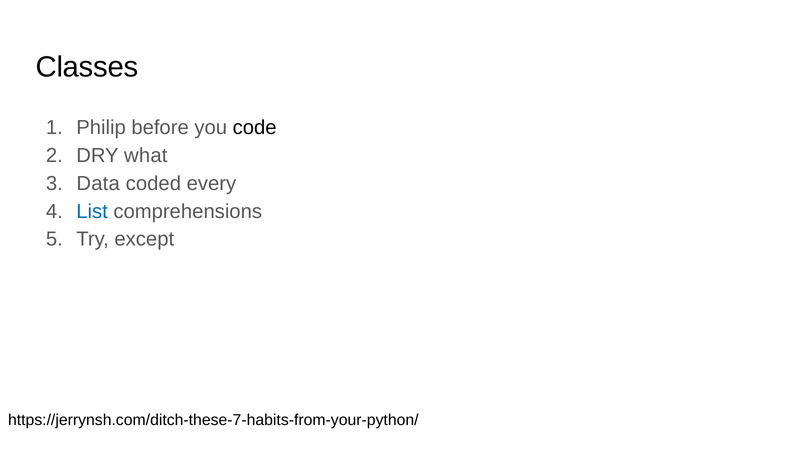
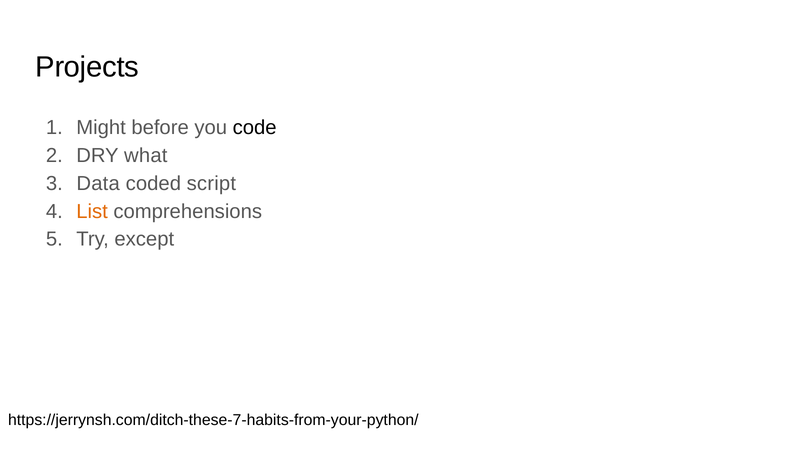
Classes: Classes -> Projects
Philip: Philip -> Might
every: every -> script
List colour: blue -> orange
